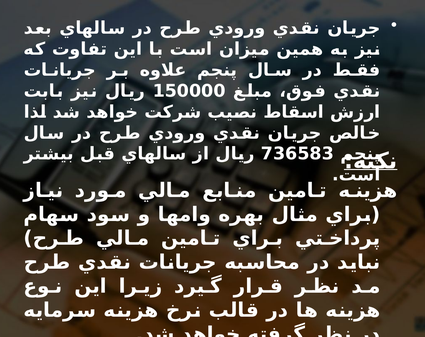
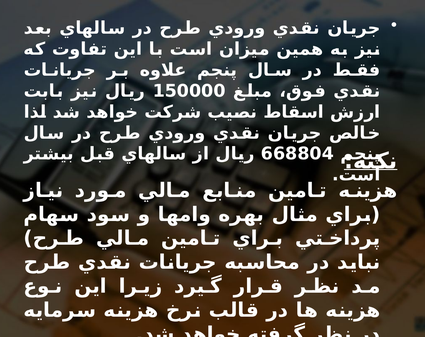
736583: 736583 -> 668804
